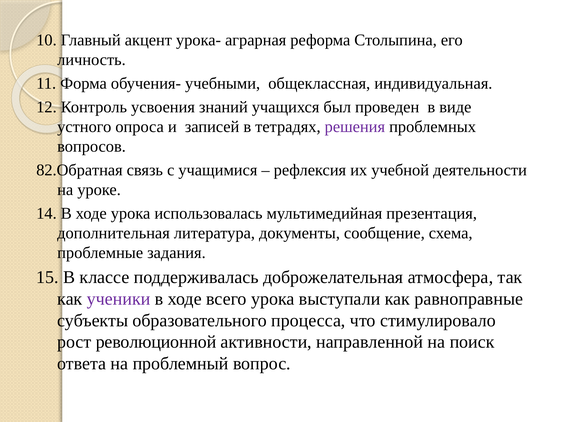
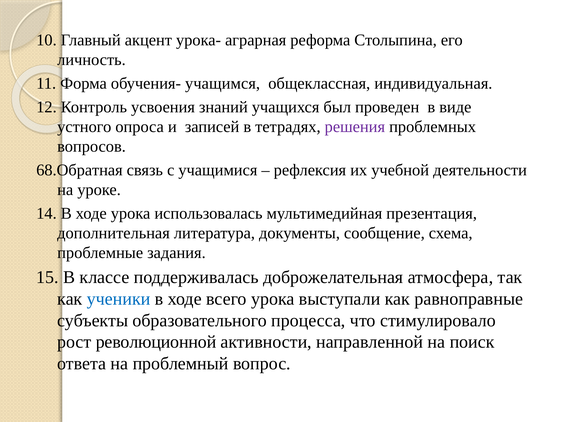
учебными: учебными -> учащимся
82.Обратная: 82.Обратная -> 68.Обратная
ученики colour: purple -> blue
